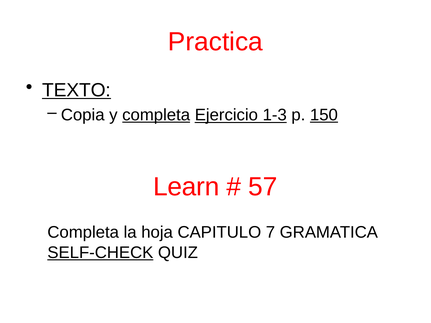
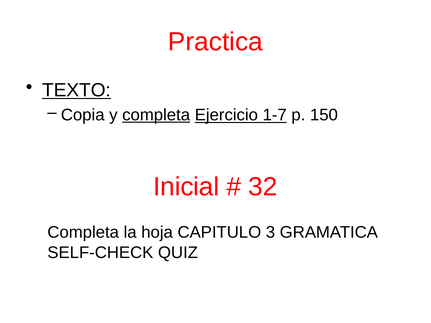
1-3: 1-3 -> 1-7
150 underline: present -> none
Learn: Learn -> Inicial
57: 57 -> 32
7: 7 -> 3
SELF-CHECK underline: present -> none
